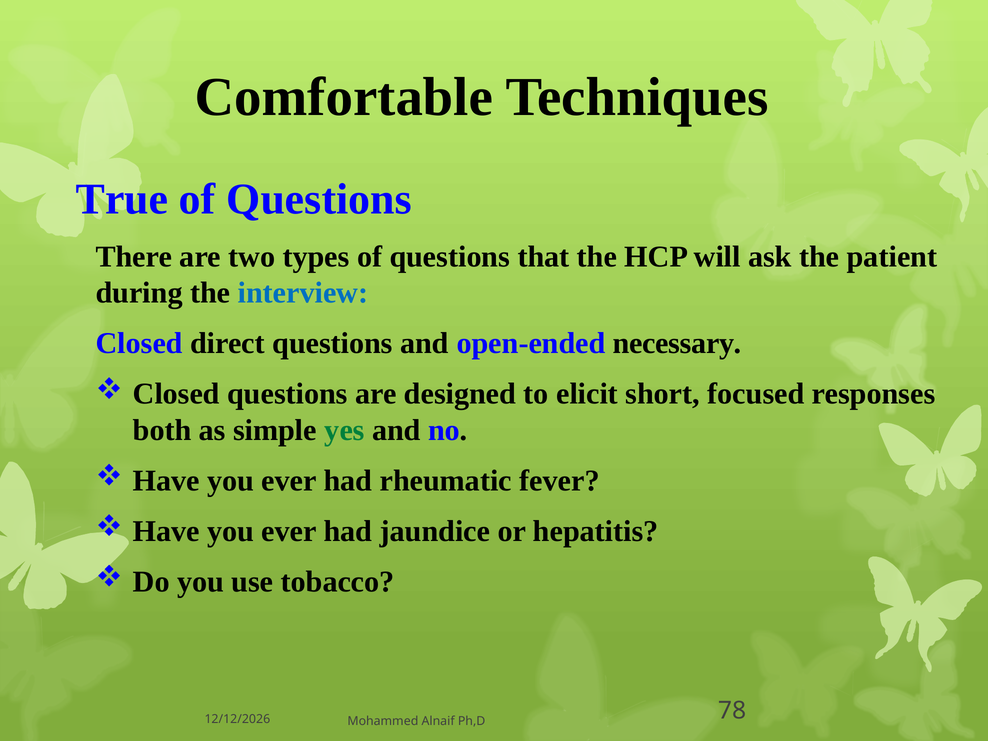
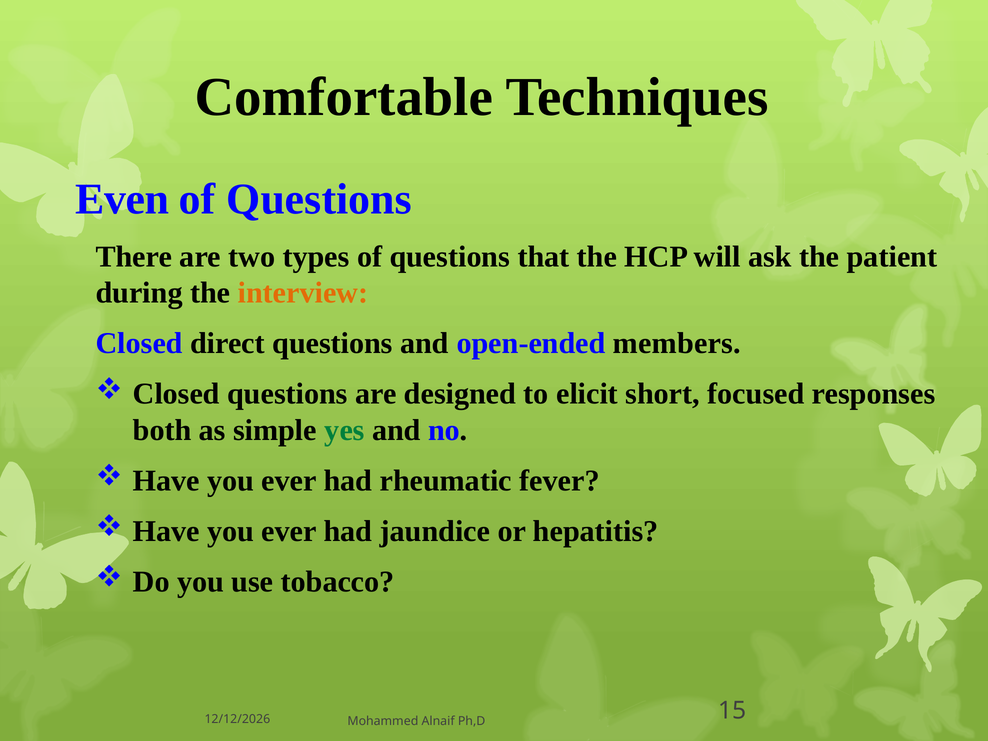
True: True -> Even
interview colour: blue -> orange
necessary: necessary -> members
78: 78 -> 15
